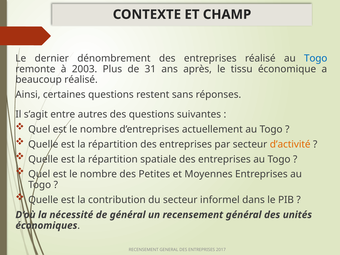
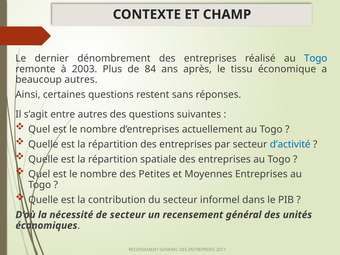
31: 31 -> 84
beaucoup réalisé: réalisé -> autres
d’activité colour: orange -> blue
de général: général -> secteur
